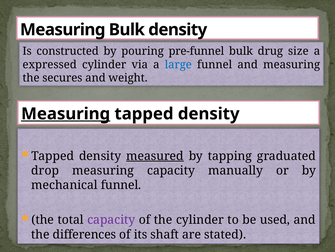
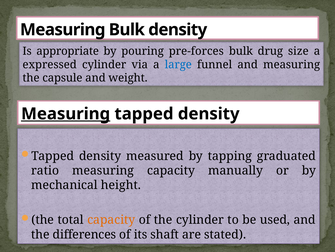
constructed: constructed -> appropriate
pre-funnel: pre-funnel -> pre-forces
secures: secures -> capsule
measured underline: present -> none
drop: drop -> ratio
mechanical funnel: funnel -> height
capacity at (111, 219) colour: purple -> orange
